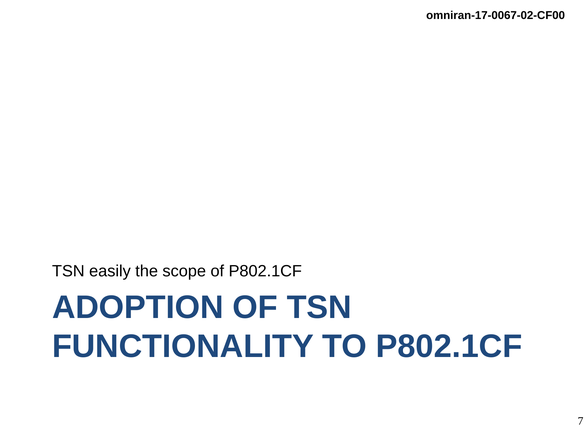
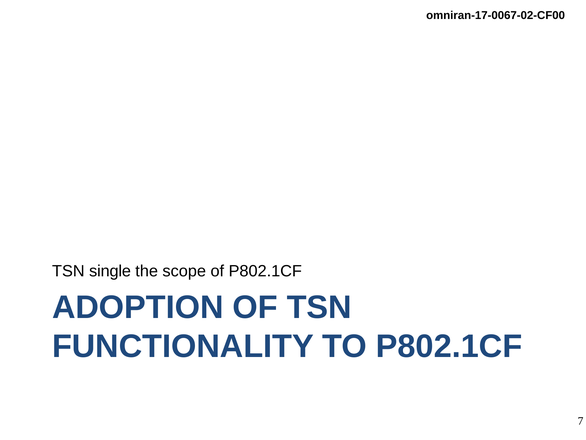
easily: easily -> single
